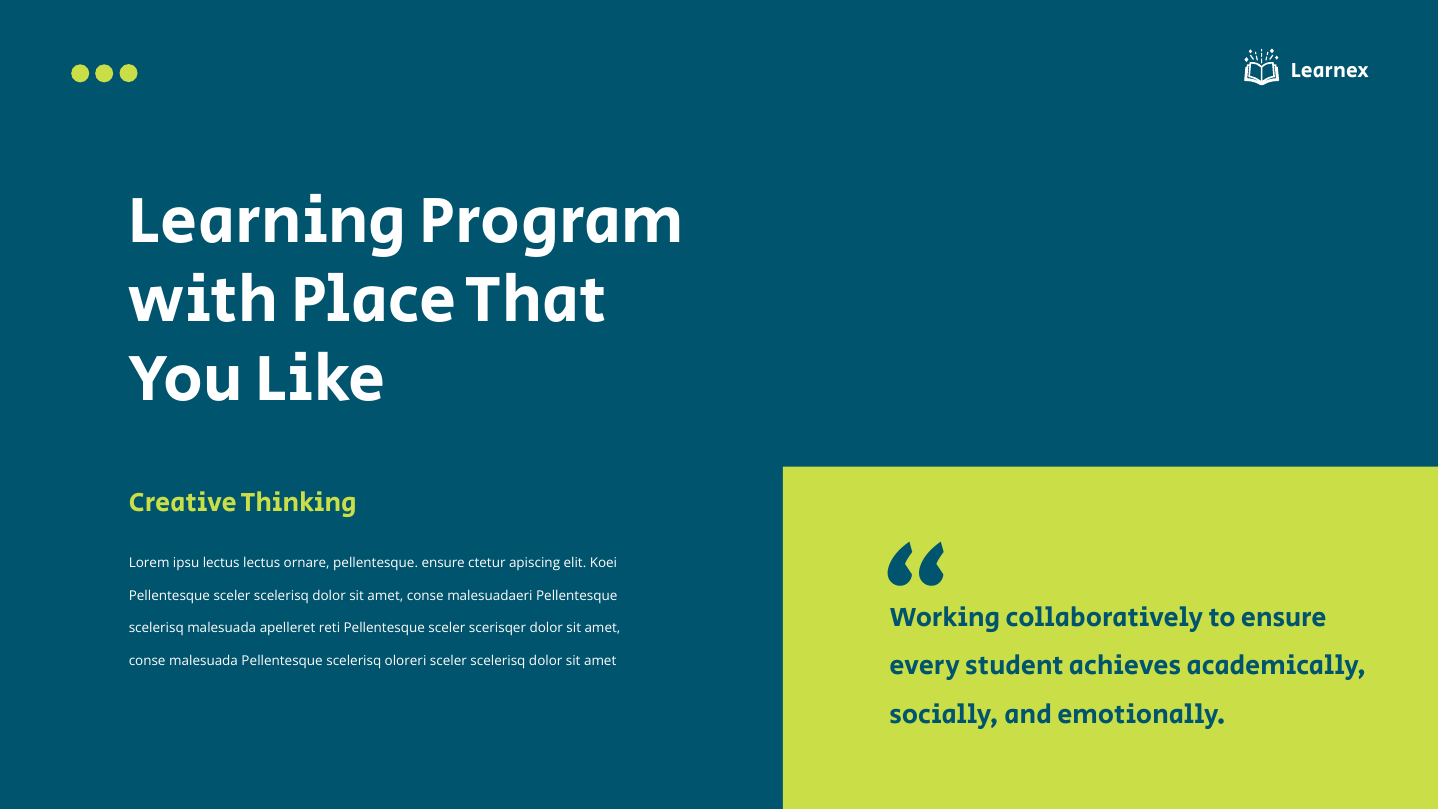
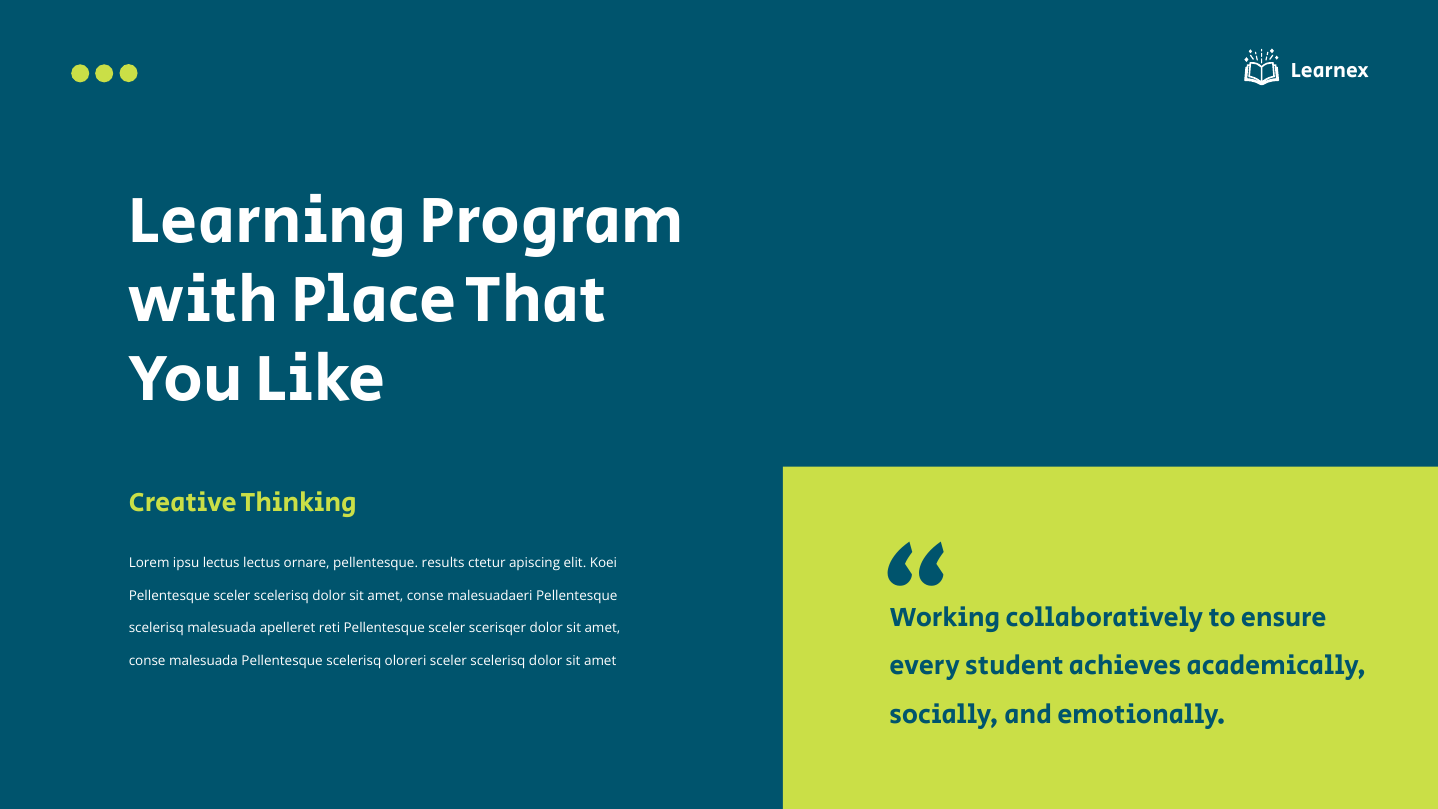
pellentesque ensure: ensure -> results
